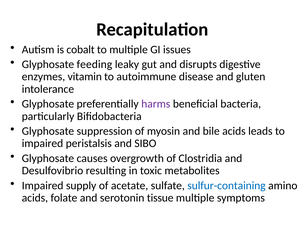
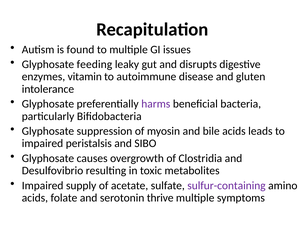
cobalt: cobalt -> found
sulfur-containing colour: blue -> purple
tissue: tissue -> thrive
